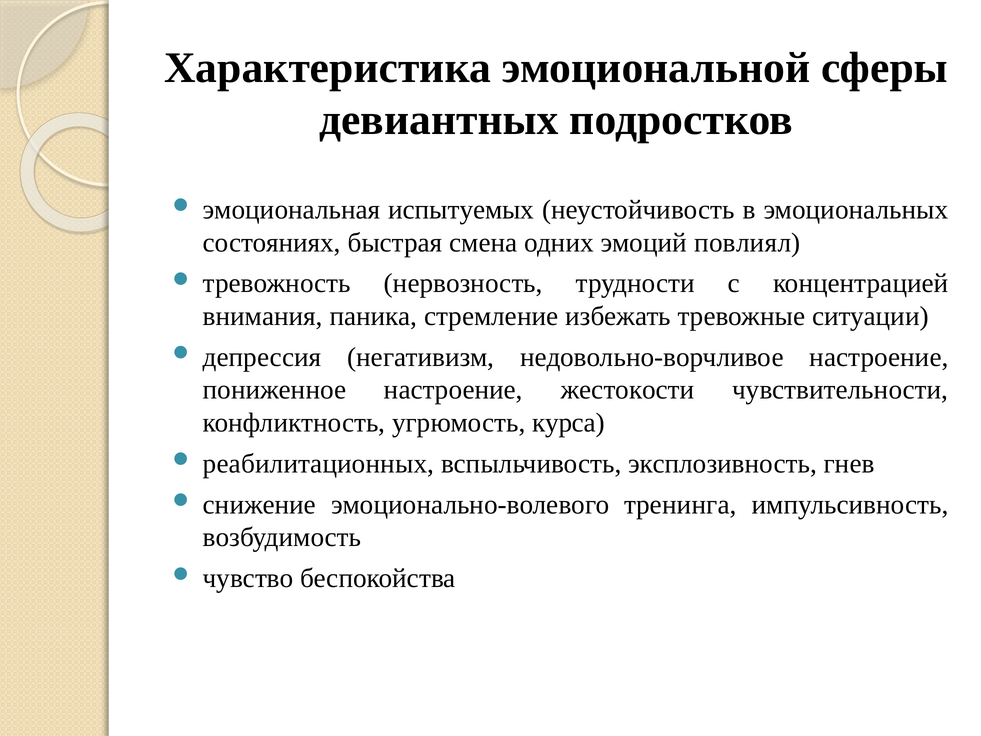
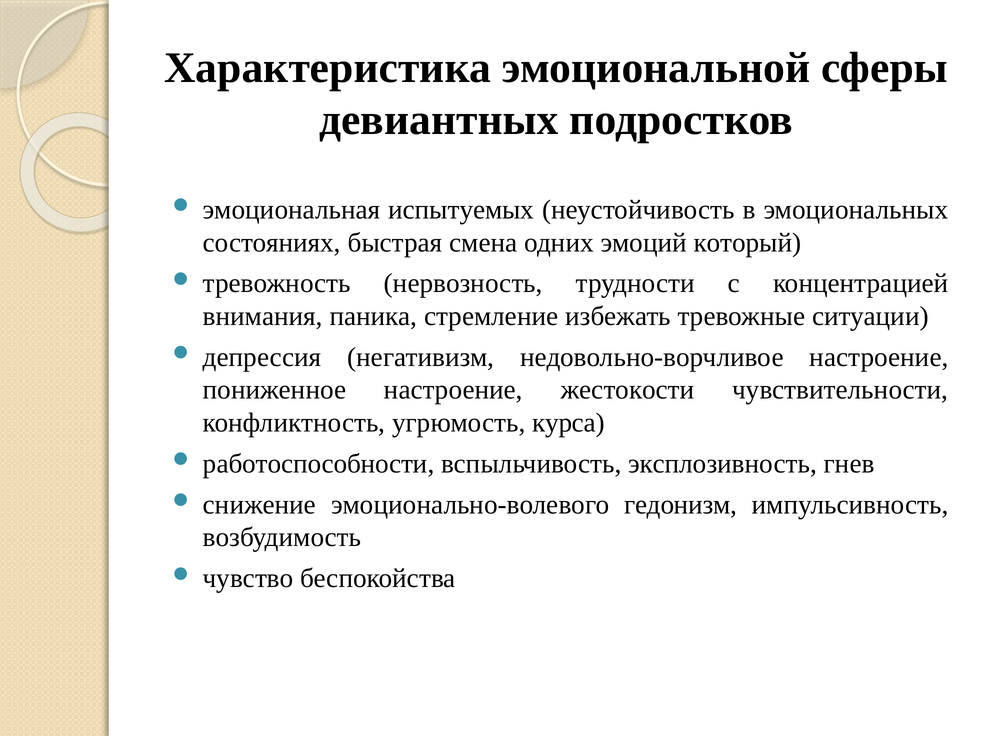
повлиял: повлиял -> который
реабилитационных: реабилитационных -> работоспособности
тренинга: тренинга -> гедонизм
